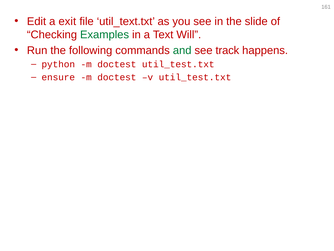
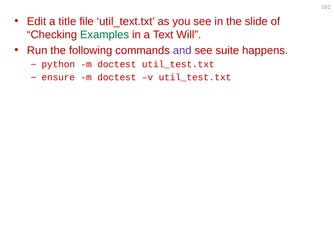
exit: exit -> title
and colour: green -> purple
track: track -> suite
